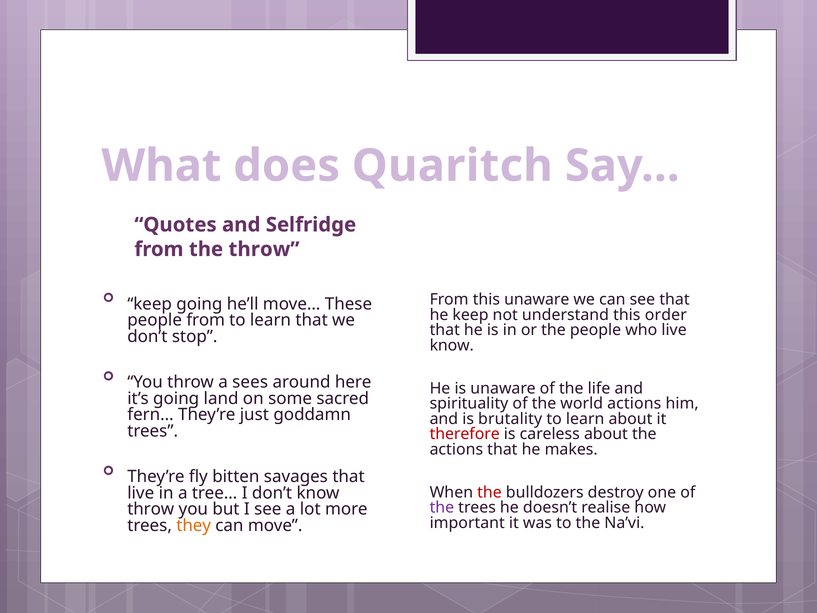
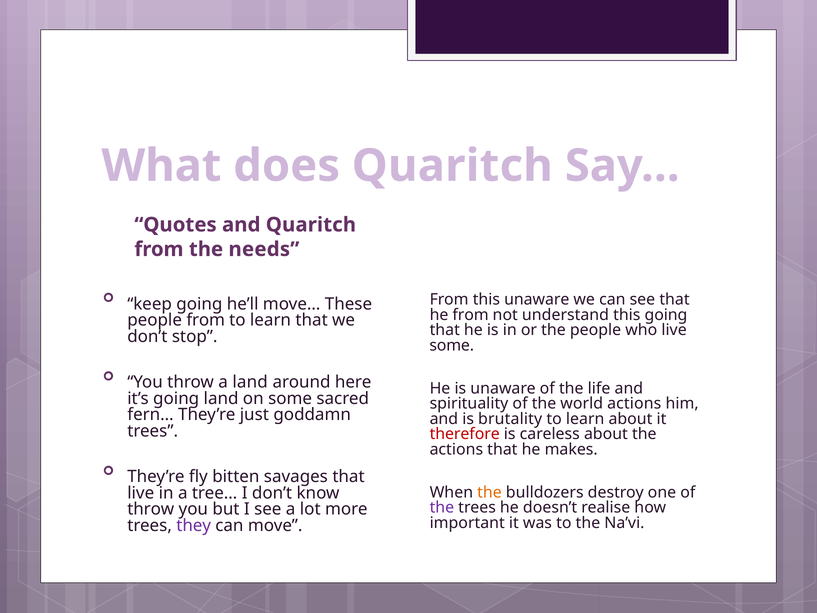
and Selfridge: Selfridge -> Quaritch
the throw: throw -> needs
he keep: keep -> from
this order: order -> going
know at (452, 345): know -> some
a sees: sees -> land
the at (489, 492) colour: red -> orange
they colour: orange -> purple
